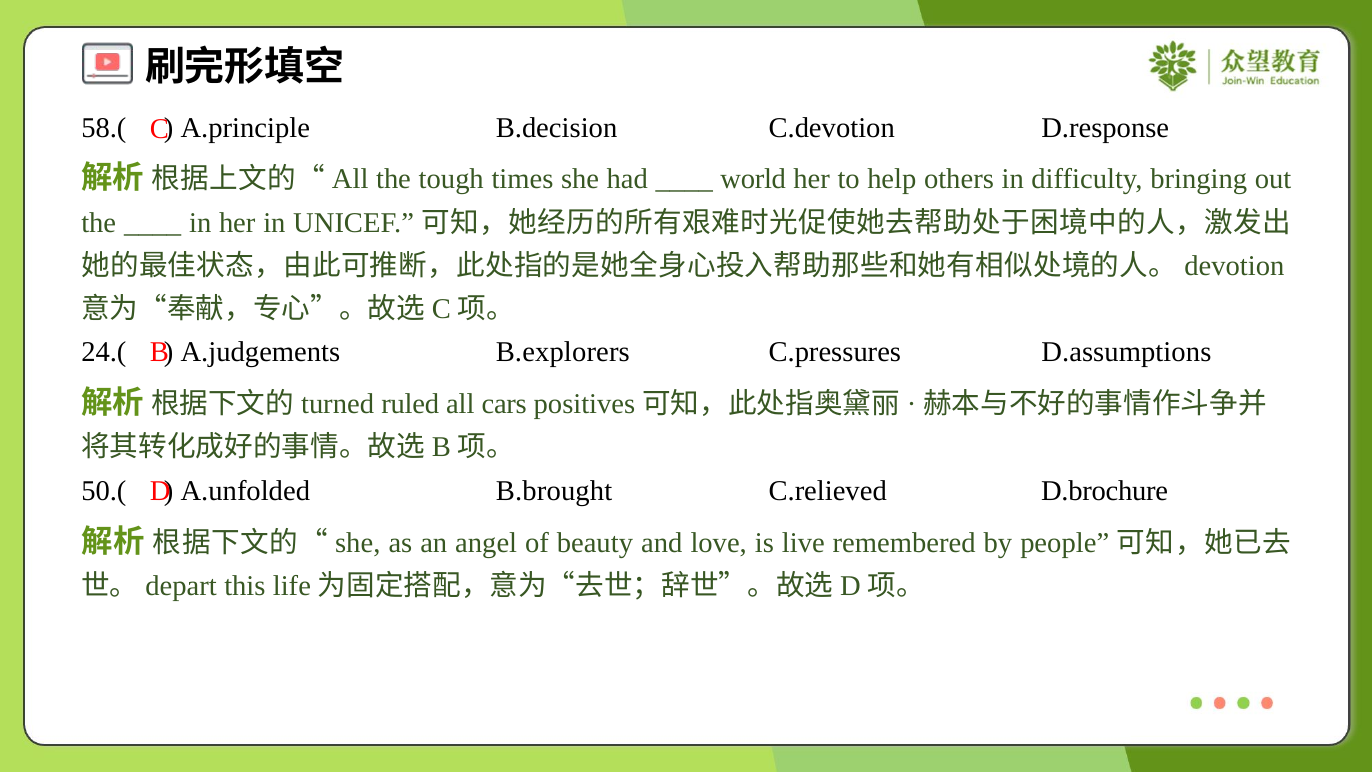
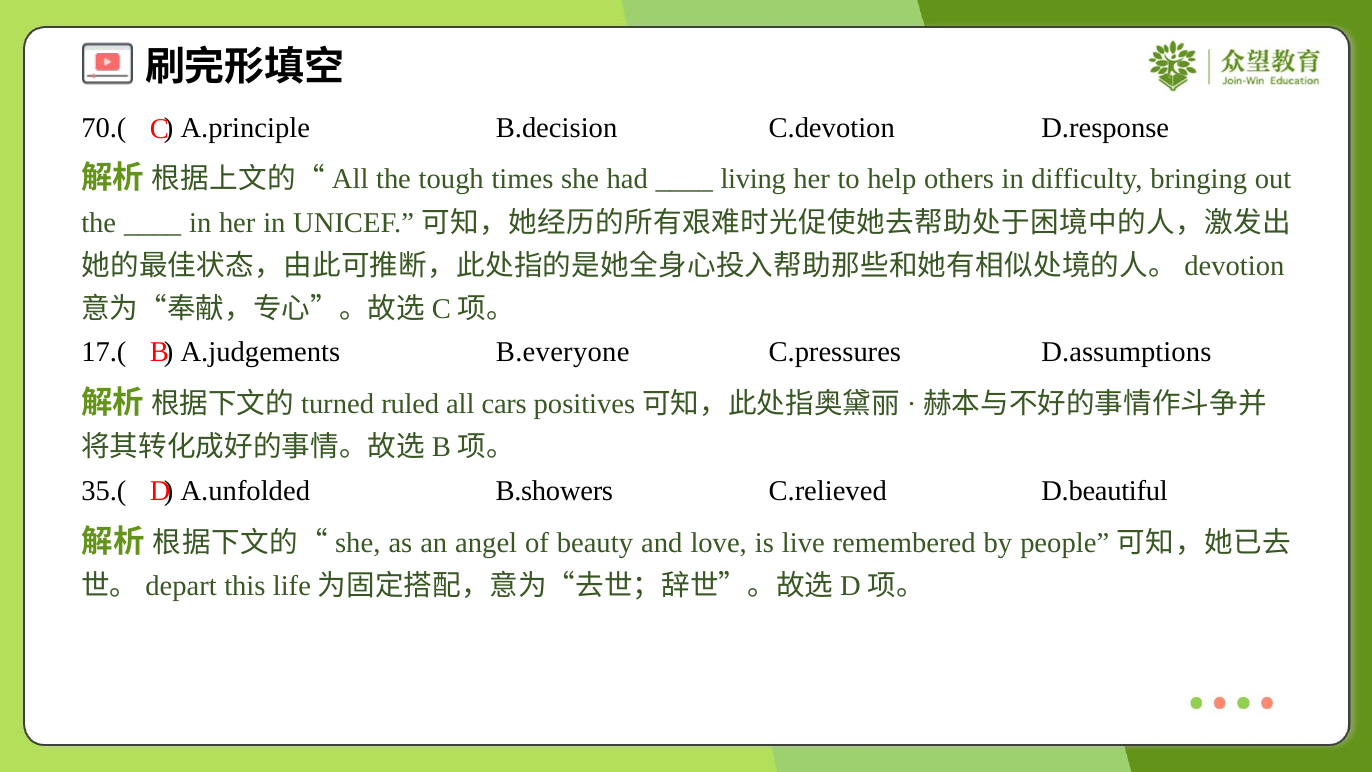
58.(: 58.( -> 70.(
world: world -> living
24.(: 24.( -> 17.(
B.explorers: B.explorers -> B.everyone
50.(: 50.( -> 35.(
B.brought: B.brought -> B.showers
D.brochure: D.brochure -> D.beautiful
